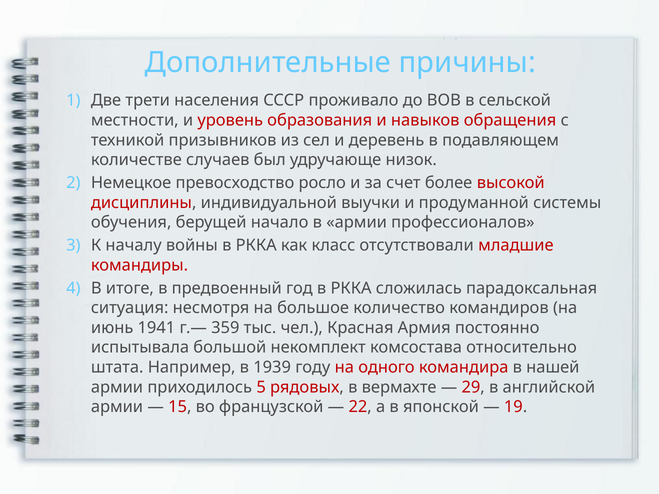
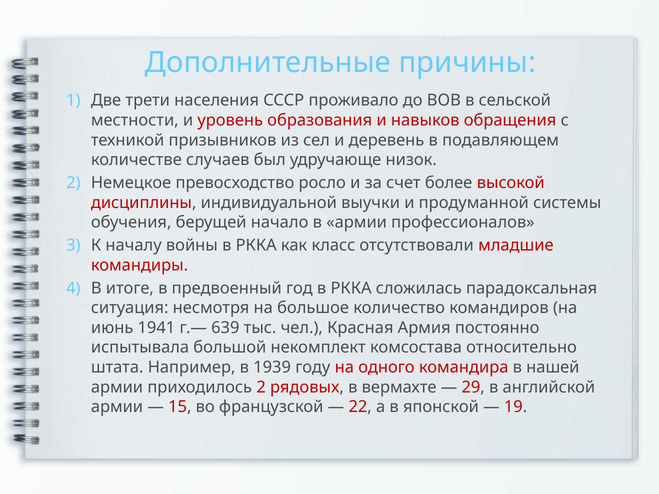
359: 359 -> 639
приходилось 5: 5 -> 2
